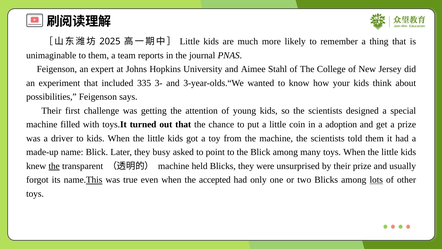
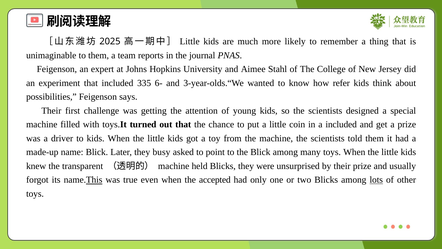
3-: 3- -> 6-
your: your -> refer
a adoption: adoption -> included
the at (54, 166) underline: present -> none
